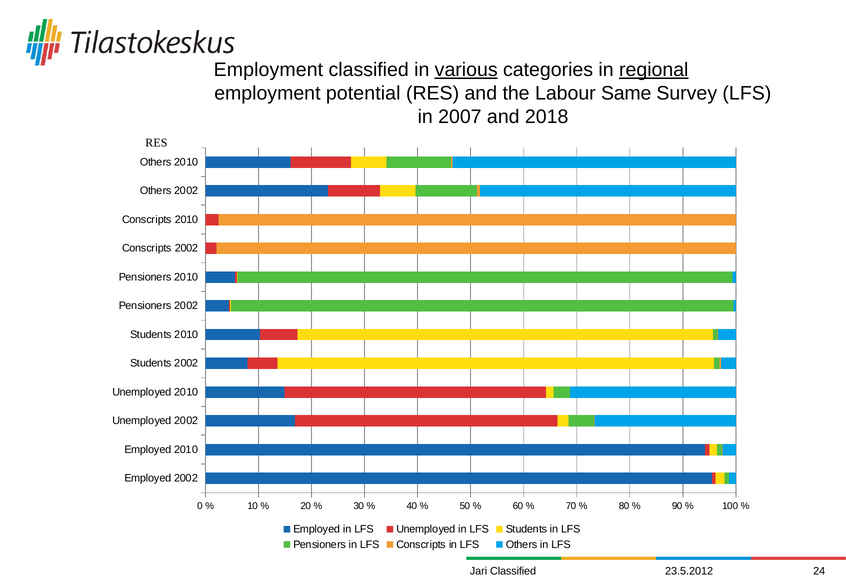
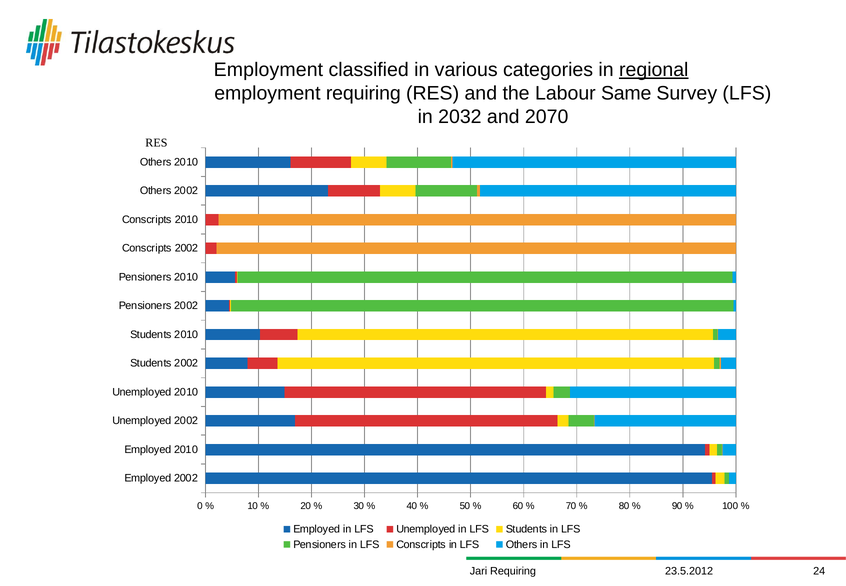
various underline: present -> none
employment potential: potential -> requiring
2007: 2007 -> 2032
2018: 2018 -> 2070
Jari Classified: Classified -> Requiring
